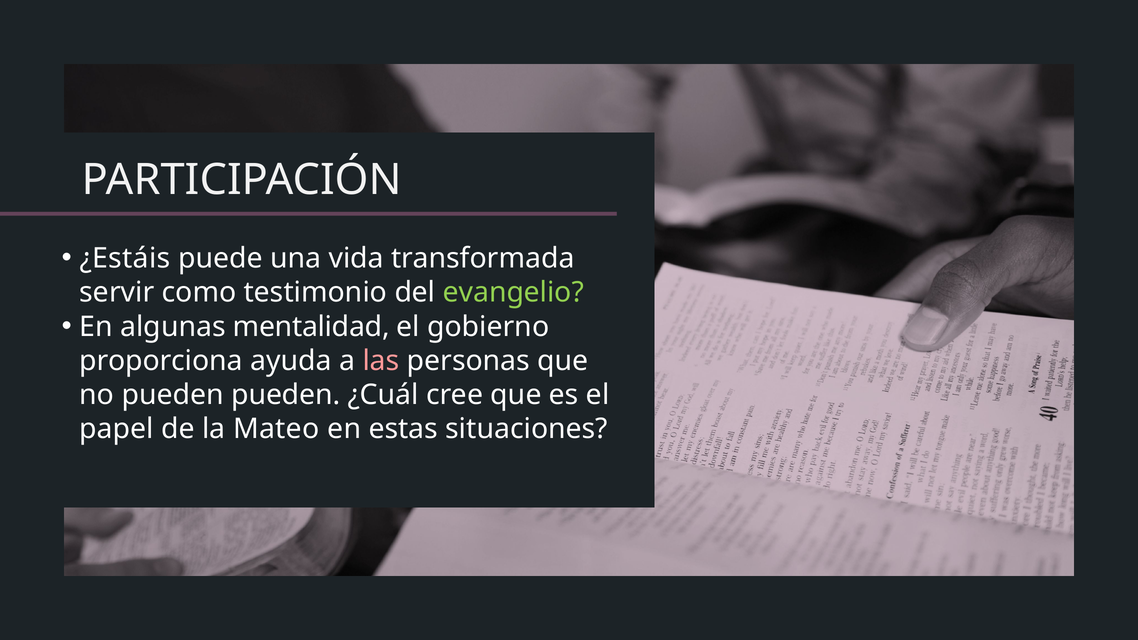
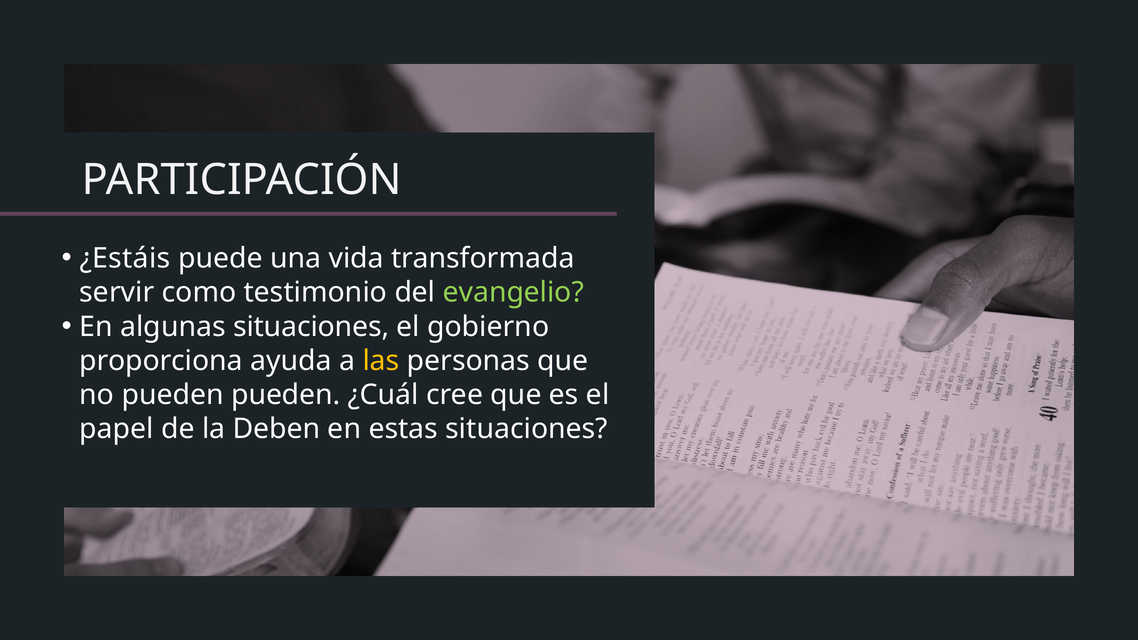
algunas mentalidad: mentalidad -> situaciones
las colour: pink -> yellow
Mateo: Mateo -> Deben
